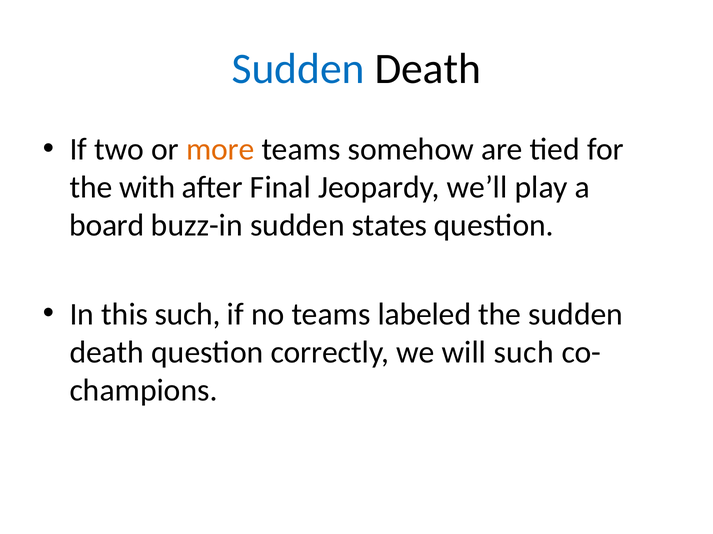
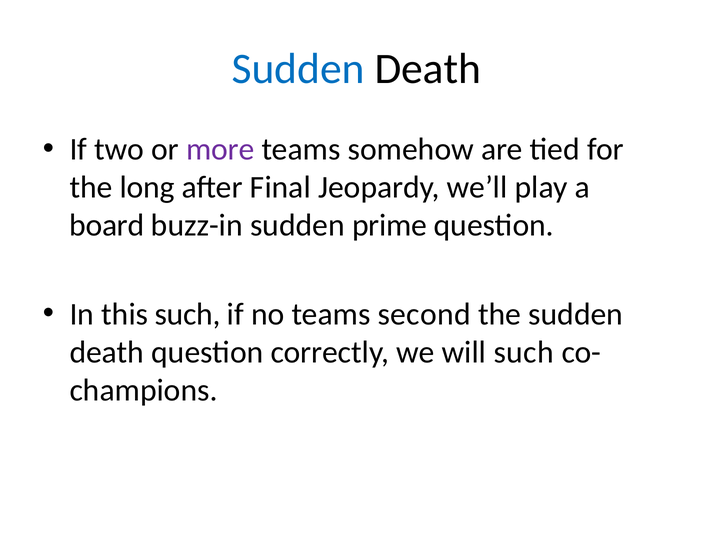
more colour: orange -> purple
with: with -> long
states: states -> prime
labeled: labeled -> second
